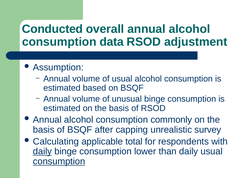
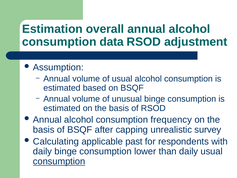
Conducted: Conducted -> Estimation
commonly: commonly -> frequency
total: total -> past
daily at (42, 151) underline: present -> none
